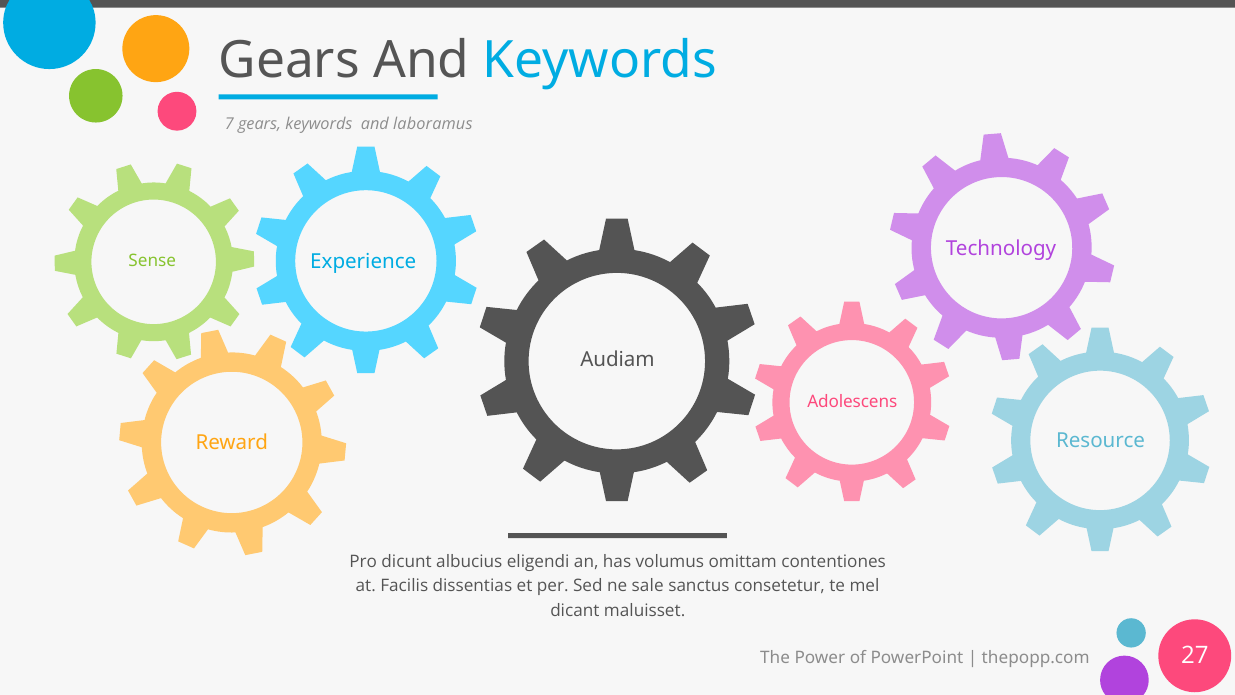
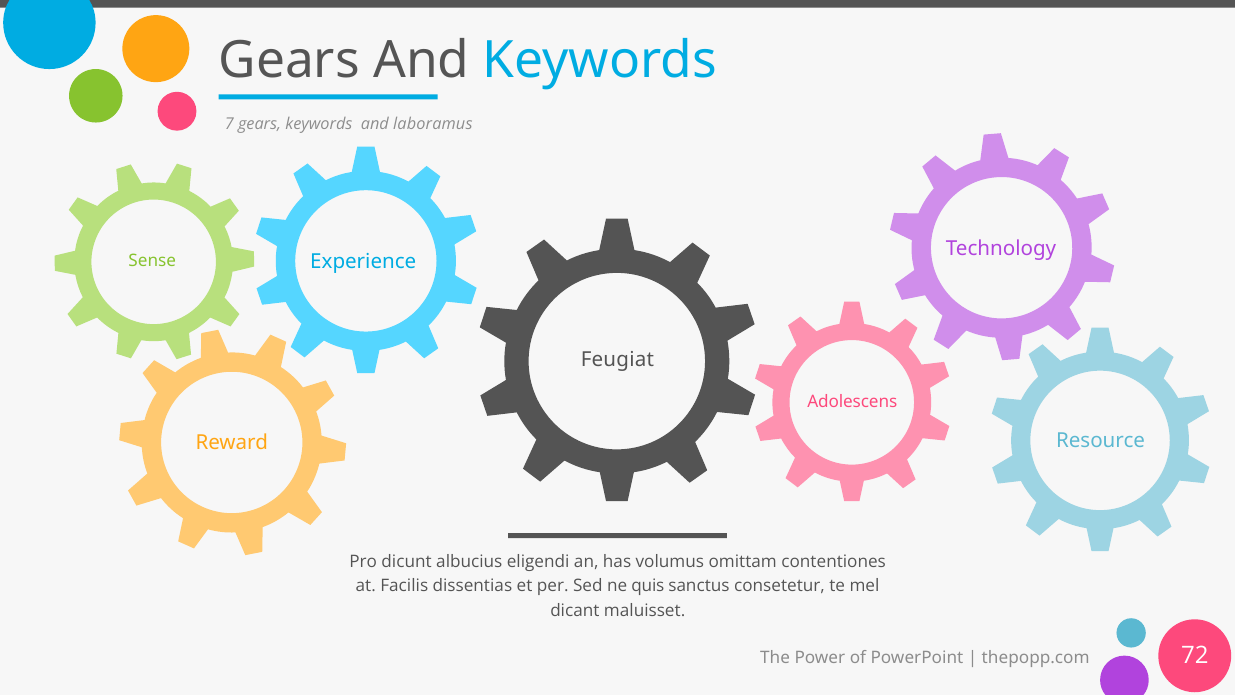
Audiam: Audiam -> Feugiat
sale: sale -> quis
27: 27 -> 72
